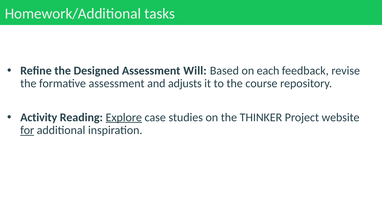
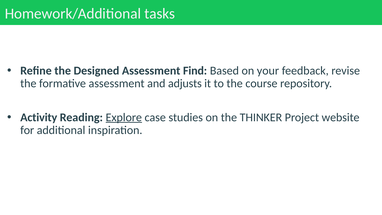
Will: Will -> Find
each: each -> your
for underline: present -> none
